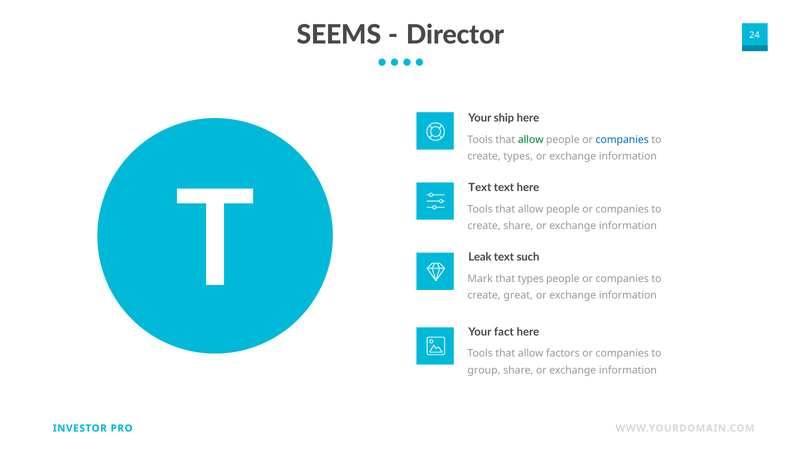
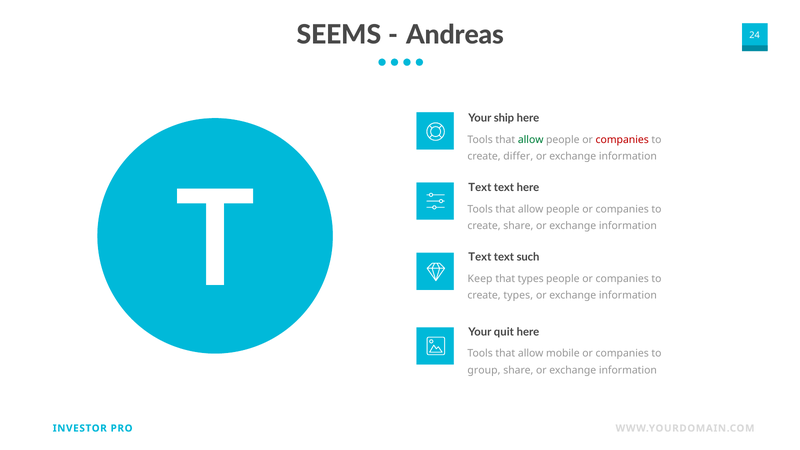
Director: Director -> Andreas
companies at (622, 140) colour: blue -> red
create types: types -> differ
Leak at (480, 257): Leak -> Text
Mark: Mark -> Keep
create great: great -> types
fact: fact -> quit
factors: factors -> mobile
